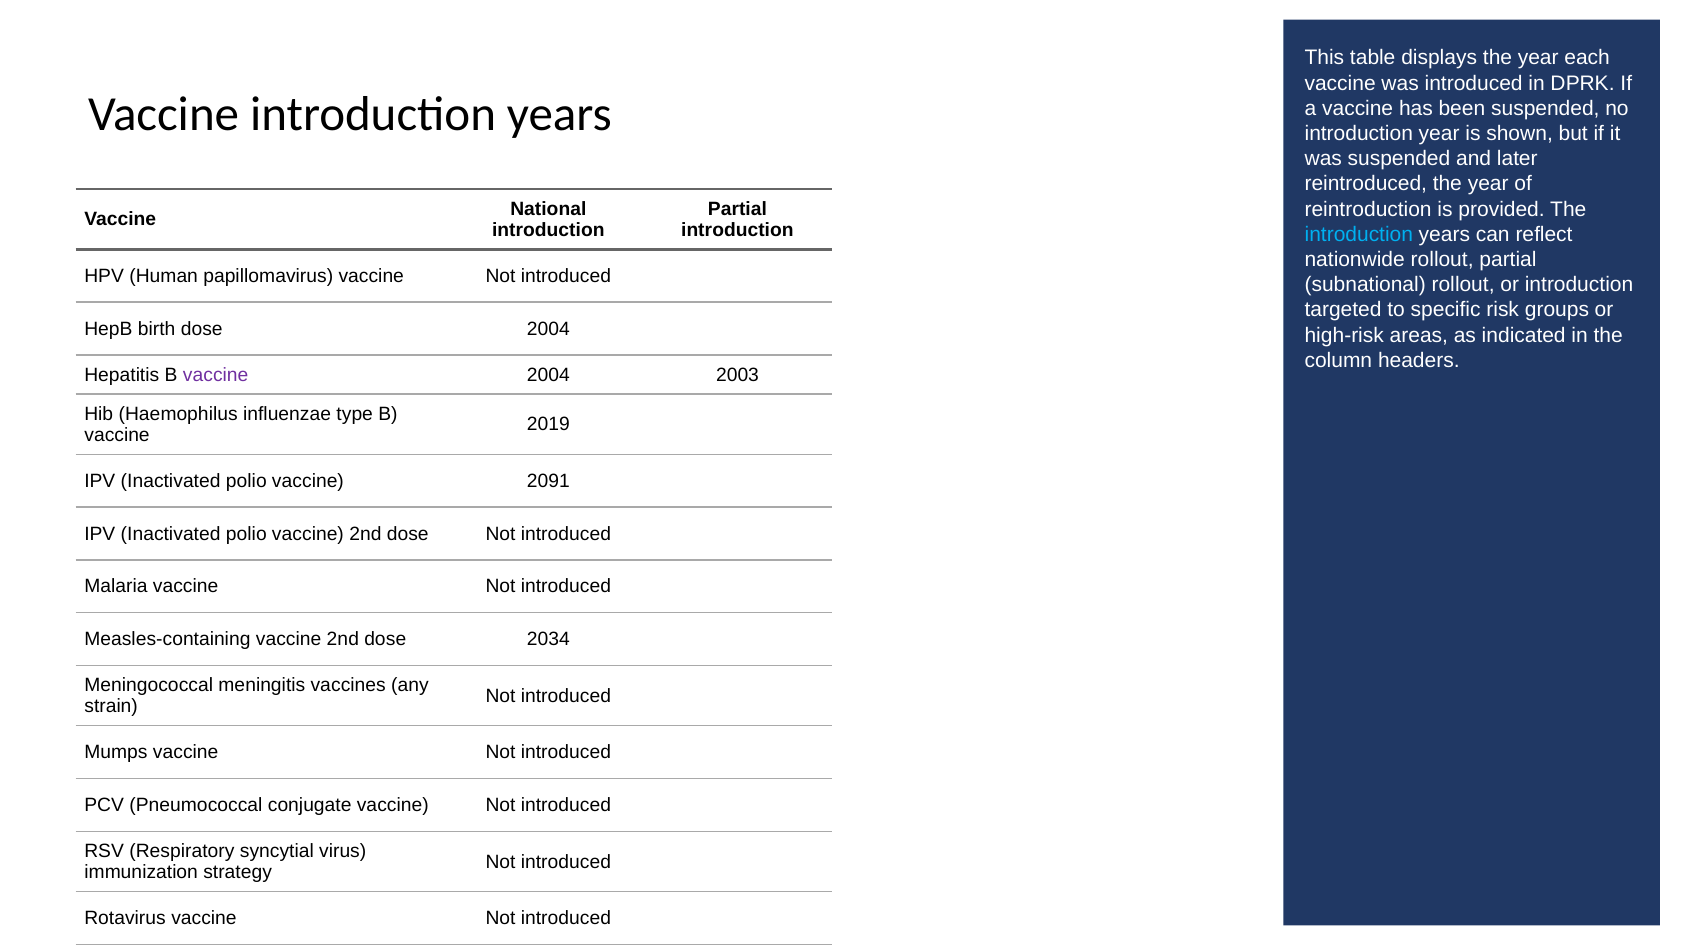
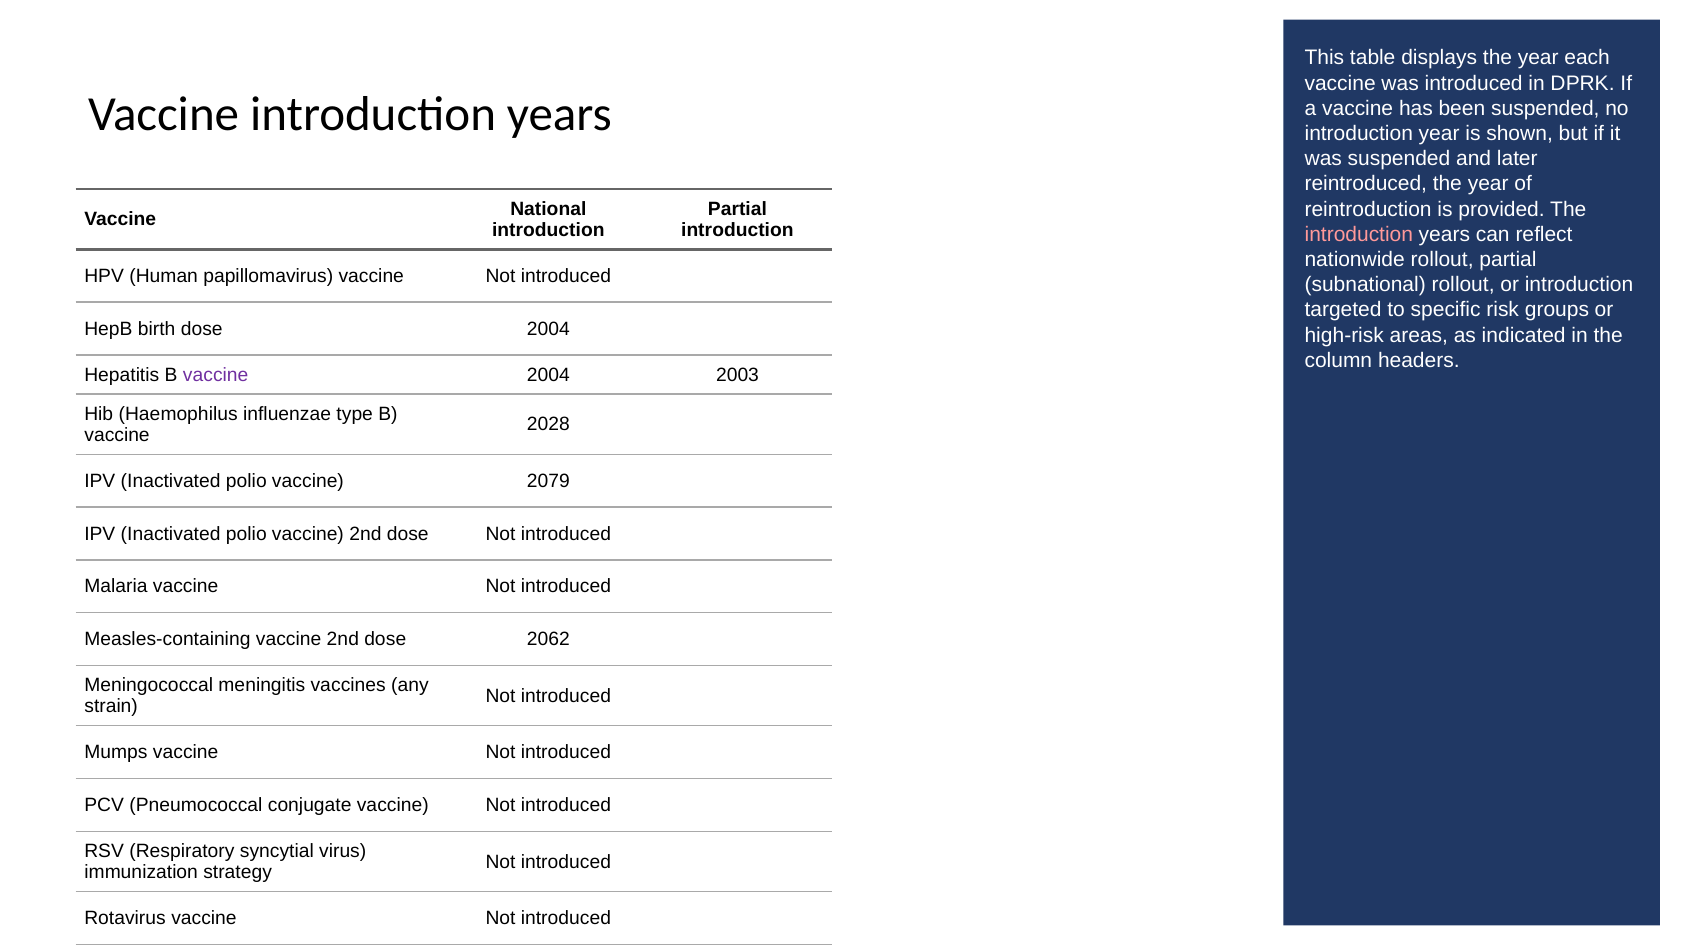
introduction at (1359, 235) colour: light blue -> pink
2019 at (548, 425): 2019 -> 2028
2091: 2091 -> 2079
2034: 2034 -> 2062
